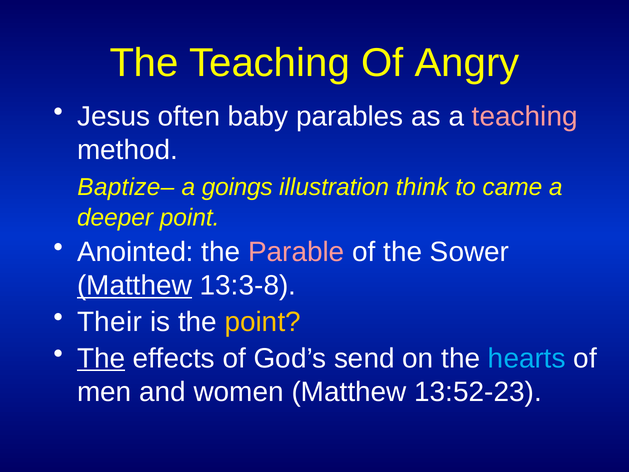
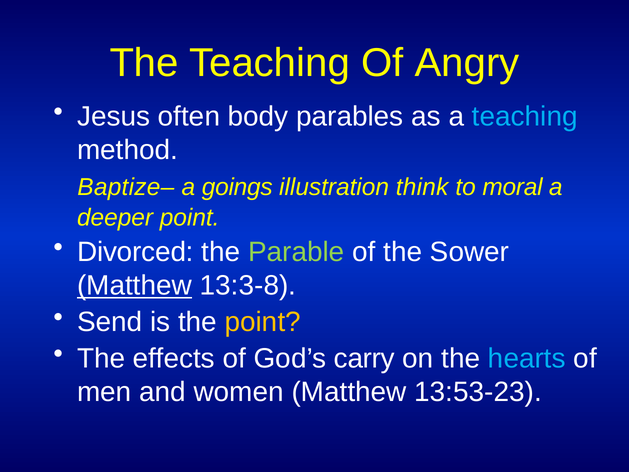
baby: baby -> body
teaching at (525, 116) colour: pink -> light blue
came: came -> moral
Anointed: Anointed -> Divorced
Parable colour: pink -> light green
Their: Their -> Send
The at (101, 358) underline: present -> none
send: send -> carry
13:52-23: 13:52-23 -> 13:53-23
